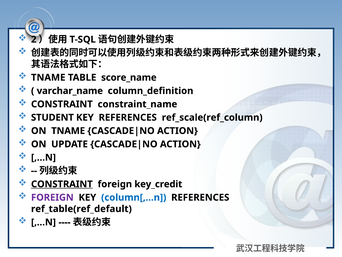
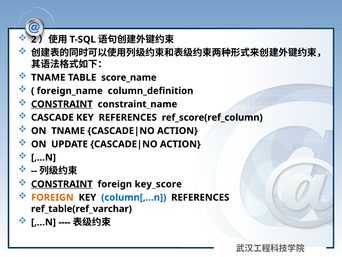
varchar_name: varchar_name -> foreign_name
CONSTRAINT at (62, 104) underline: none -> present
STUDENT: STUDENT -> CASCADE
ref_scale(ref_column: ref_scale(ref_column -> ref_score(ref_column
key_credit: key_credit -> key_score
FOREIGN at (52, 197) colour: purple -> orange
ref_table(ref_default: ref_table(ref_default -> ref_table(ref_varchar
